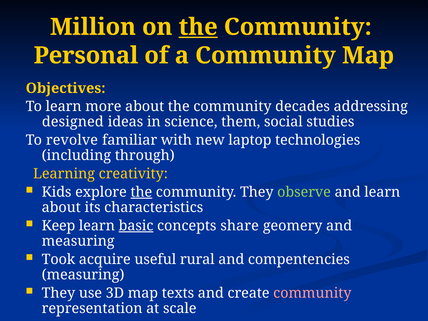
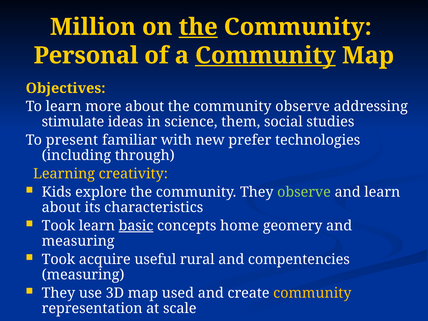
Community at (265, 56) underline: none -> present
community decades: decades -> observe
designed: designed -> stimulate
revolve: revolve -> present
laptop: laptop -> prefer
the at (141, 192) underline: present -> none
Keep at (59, 226): Keep -> Took
share: share -> home
texts: texts -> used
community at (312, 293) colour: pink -> yellow
